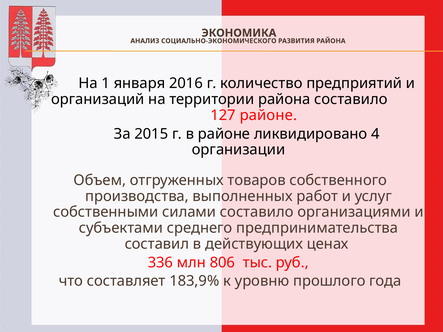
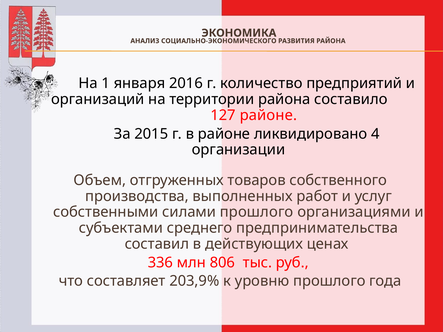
силами составило: составило -> прошлого
183,9%: 183,9% -> 203,9%
